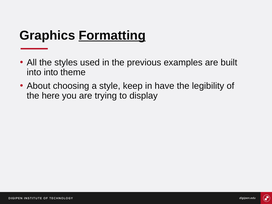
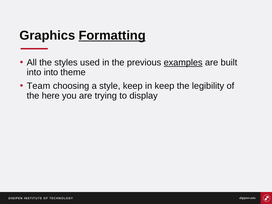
examples underline: none -> present
About: About -> Team
in have: have -> keep
